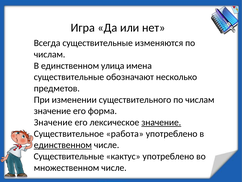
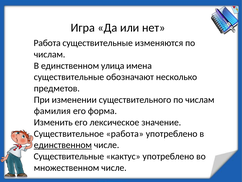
Всегда at (47, 43): Всегда -> Работа
значение at (52, 111): значение -> фамилия
Значение at (53, 122): Значение -> Изменить
значение at (161, 122) underline: present -> none
